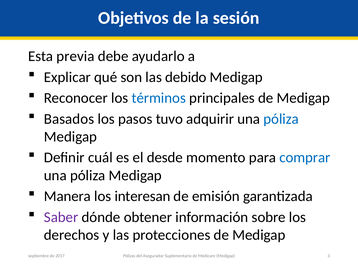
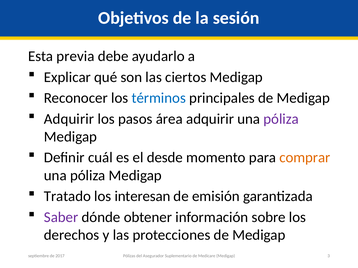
debido: debido -> ciertos
Basados at (69, 119): Basados -> Adquirir
tuvo: tuvo -> área
póliza at (281, 119) colour: blue -> purple
comprar colour: blue -> orange
Manera: Manera -> Tratado
